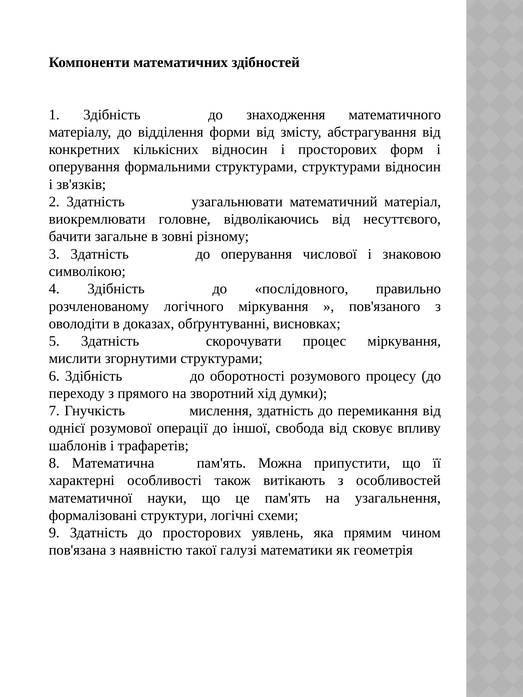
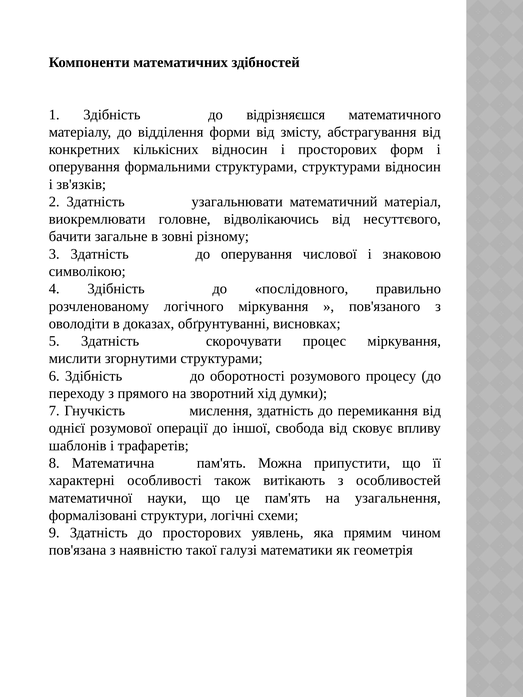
знаходження: знаходження -> відрізняєшся
